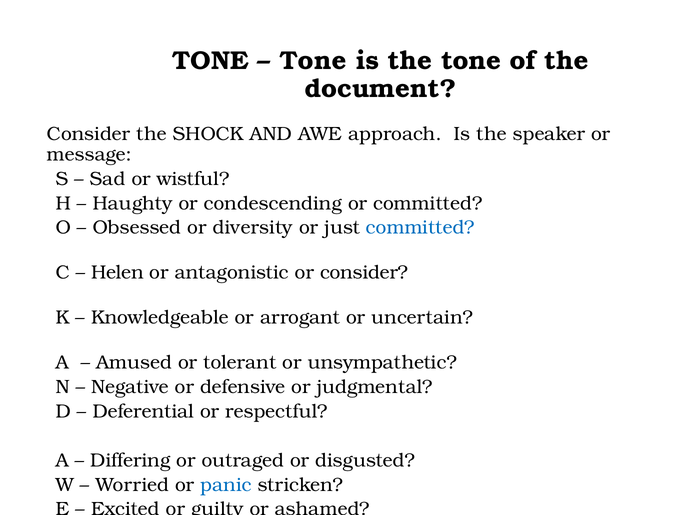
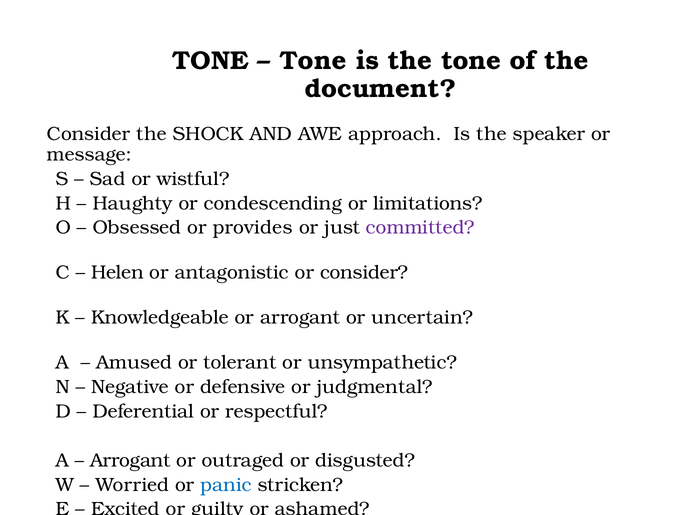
or committed: committed -> limitations
diversity: diversity -> provides
committed at (420, 228) colour: blue -> purple
Differing at (130, 461): Differing -> Arrogant
